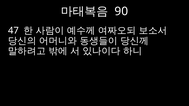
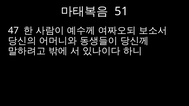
90: 90 -> 51
